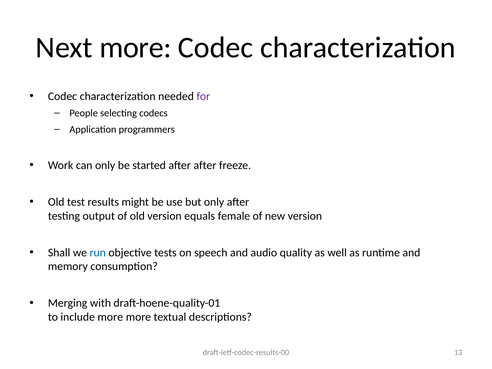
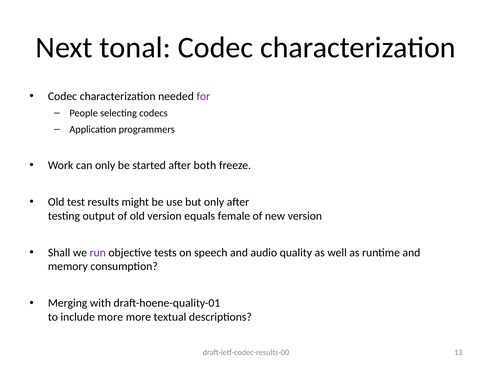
Next more: more -> tonal
after after: after -> both
run colour: blue -> purple
